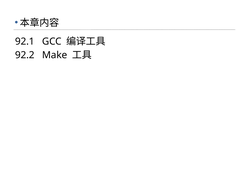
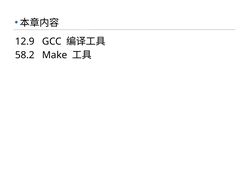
92.1: 92.1 -> 12.9
92.2: 92.2 -> 58.2
